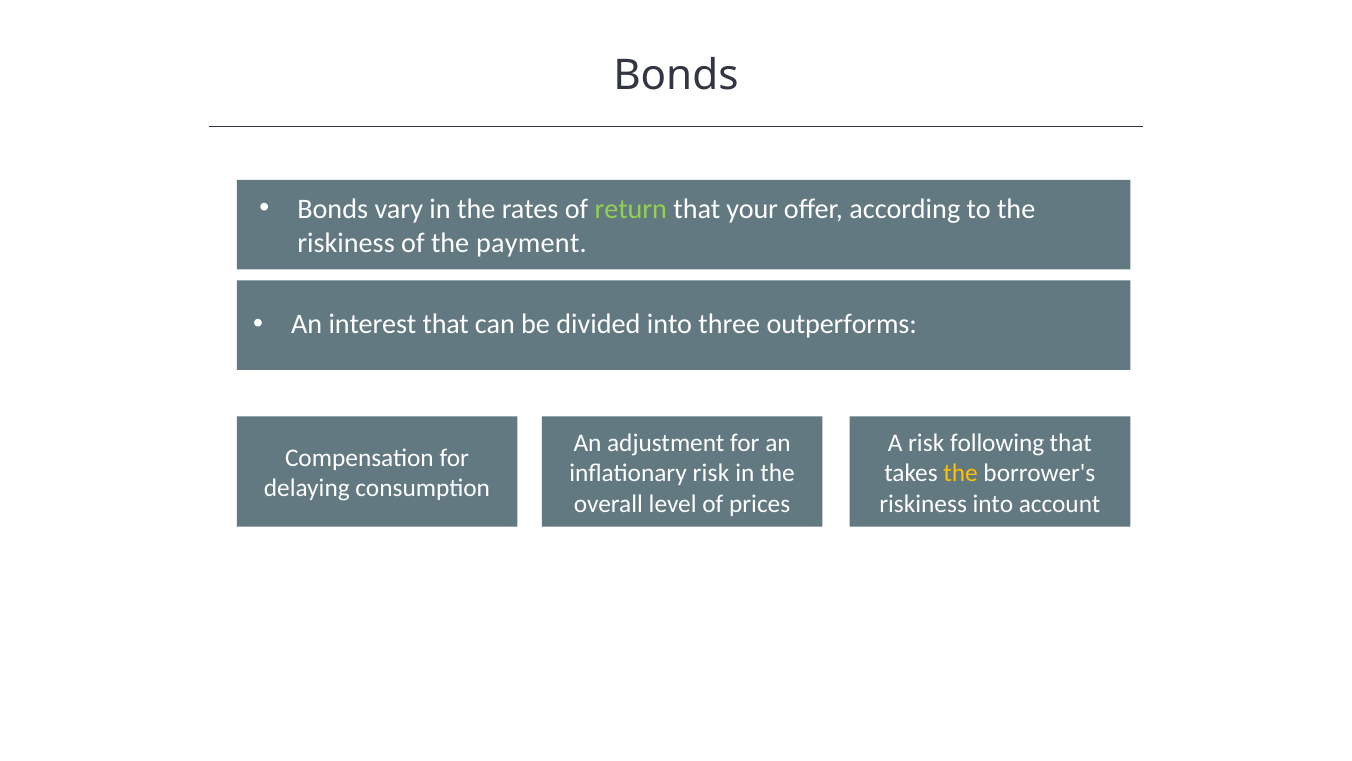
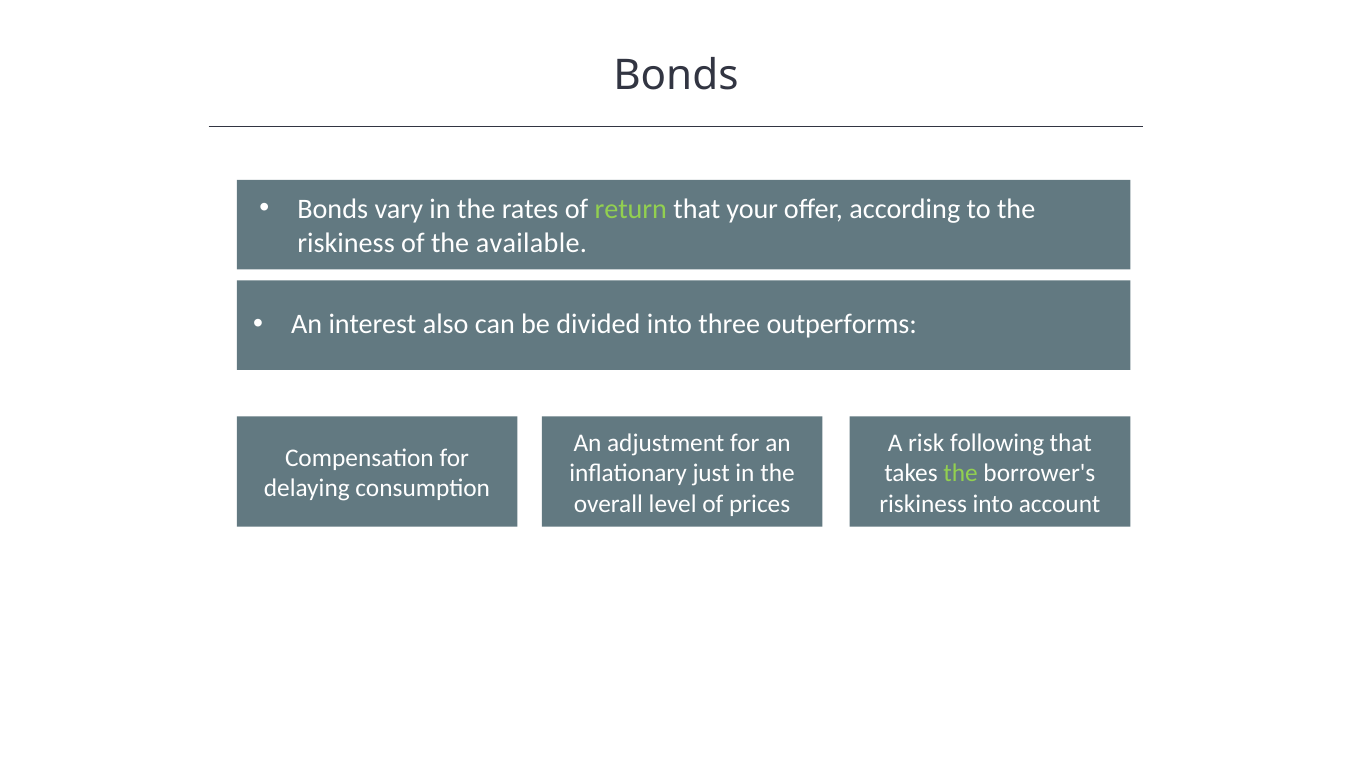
payment: payment -> available
interest that: that -> also
inflationary risk: risk -> just
the at (961, 473) colour: yellow -> light green
